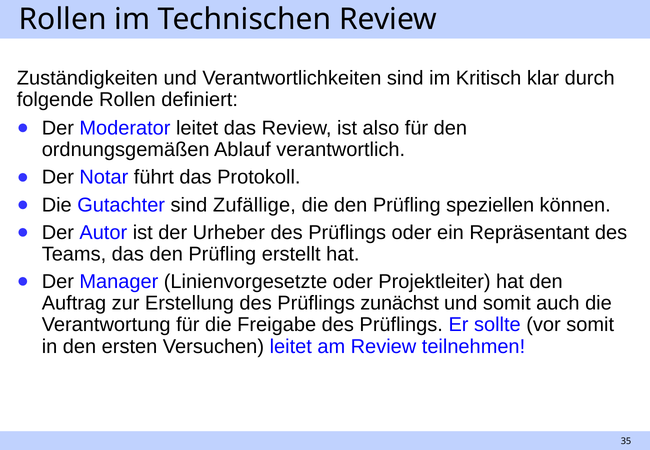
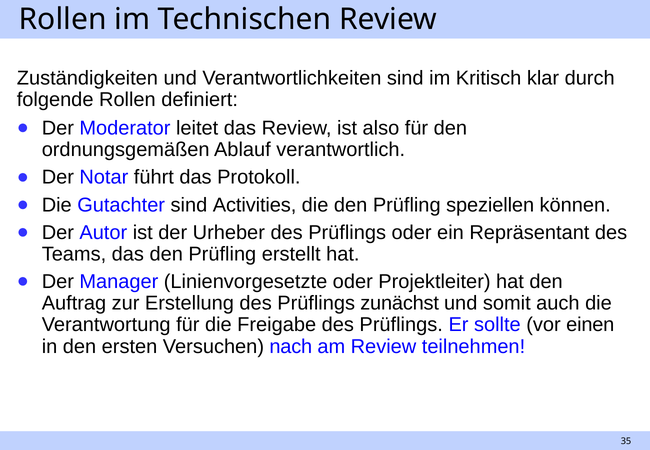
Zufällige: Zufällige -> Activities
vor somit: somit -> einen
Versuchen leitet: leitet -> nach
